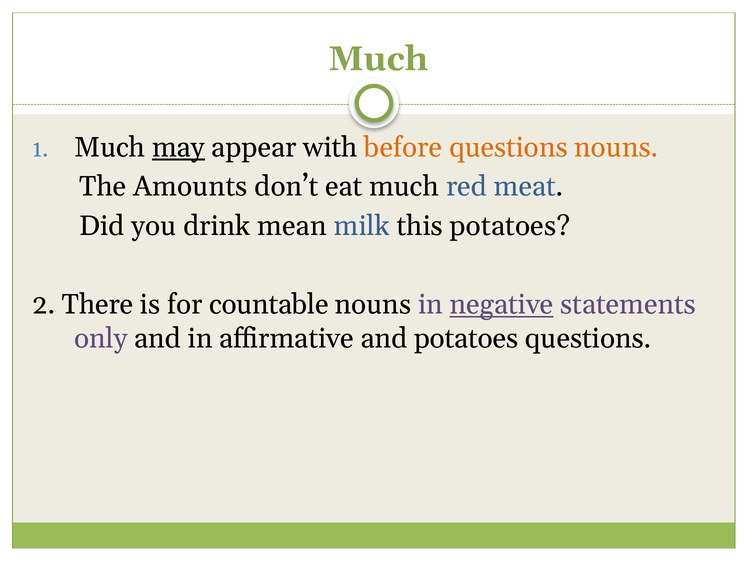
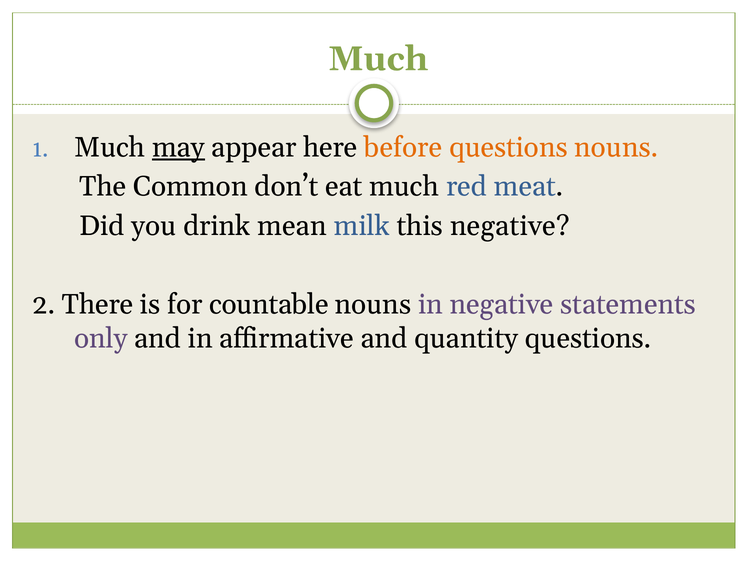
with: with -> here
Amounts: Amounts -> Common
this potatoes: potatoes -> negative
negative at (502, 305) underline: present -> none
and potatoes: potatoes -> quantity
